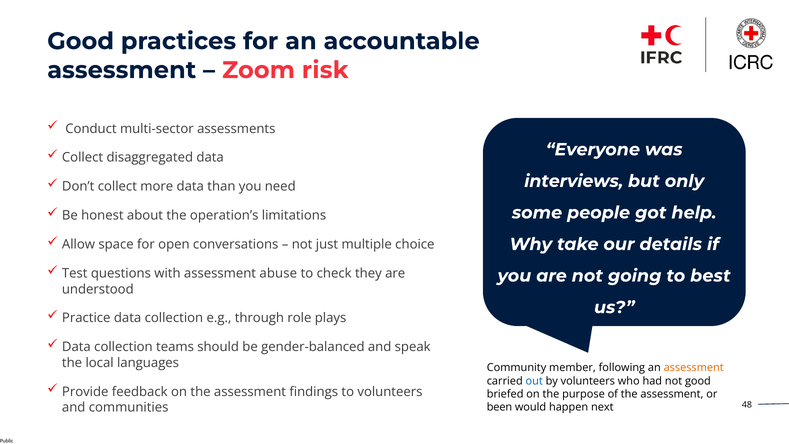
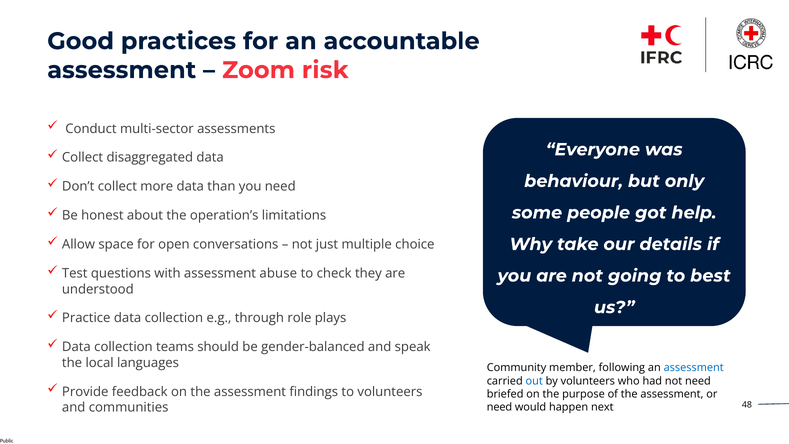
interviews: interviews -> behaviour
assessment at (694, 368) colour: orange -> blue
not good: good -> need
been at (499, 407): been -> need
